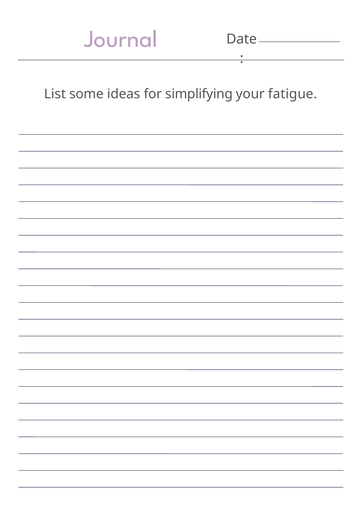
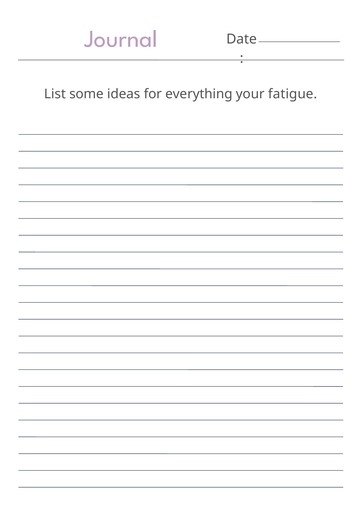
simplifying: simplifying -> everything
